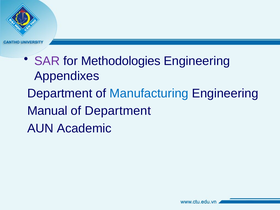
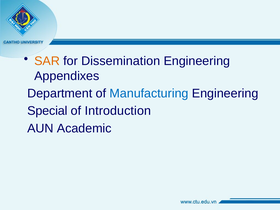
SAR colour: purple -> orange
Methodologies: Methodologies -> Dissemination
Manual: Manual -> Special
of Department: Department -> Introduction
